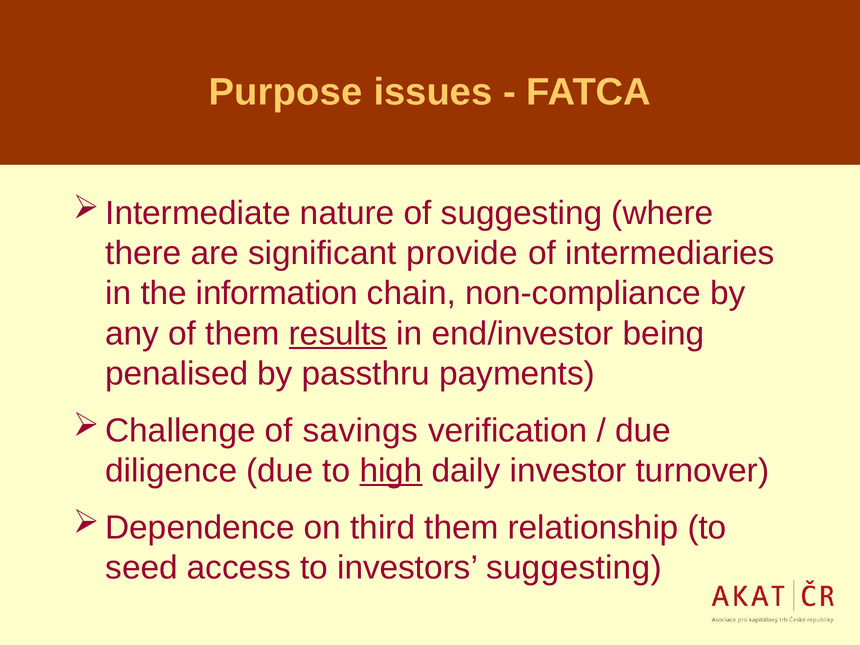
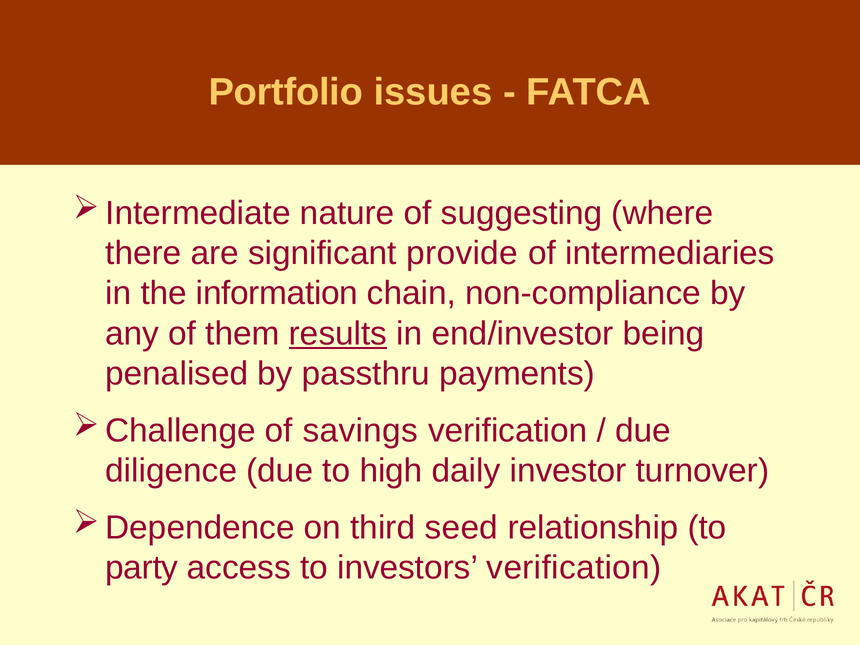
Purpose: Purpose -> Portfolio
high underline: present -> none
third them: them -> seed
seed: seed -> party
investors suggesting: suggesting -> verification
